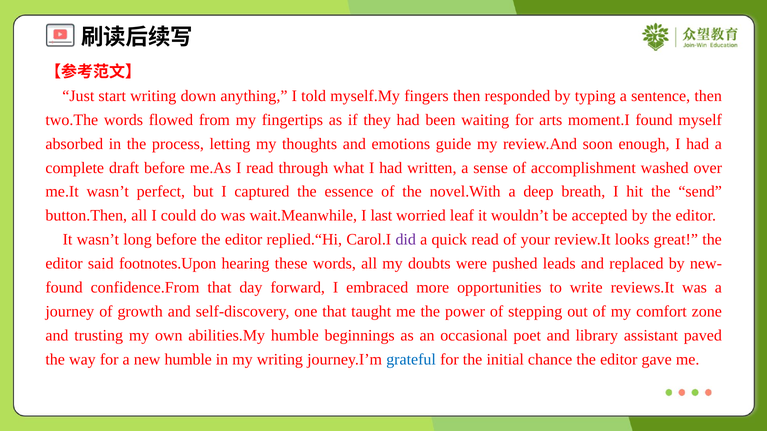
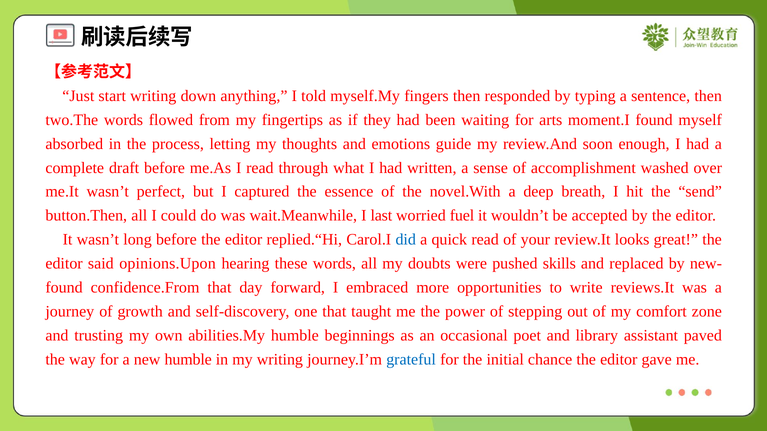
leaf: leaf -> fuel
did colour: purple -> blue
footnotes.Upon: footnotes.Upon -> opinions.Upon
leads: leads -> skills
